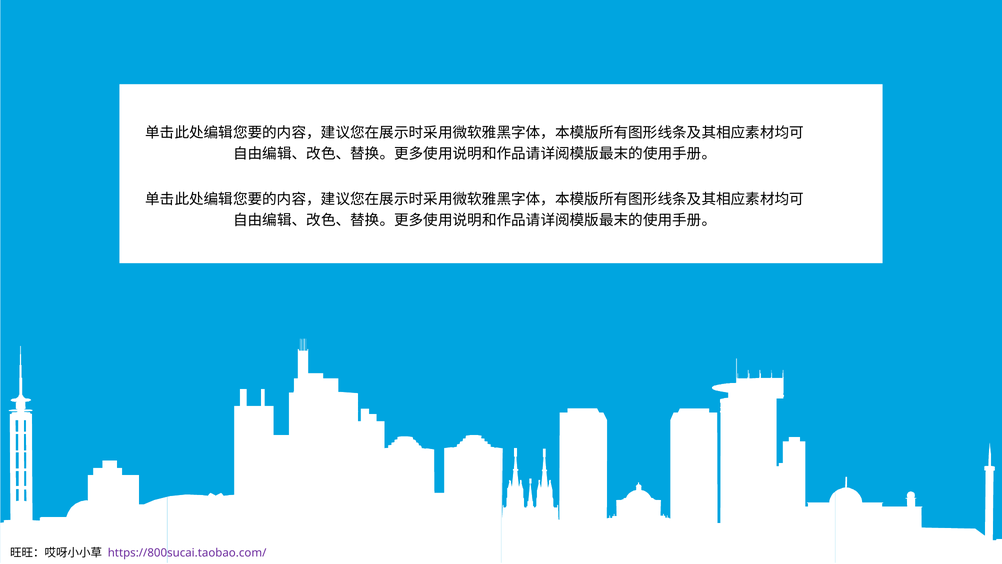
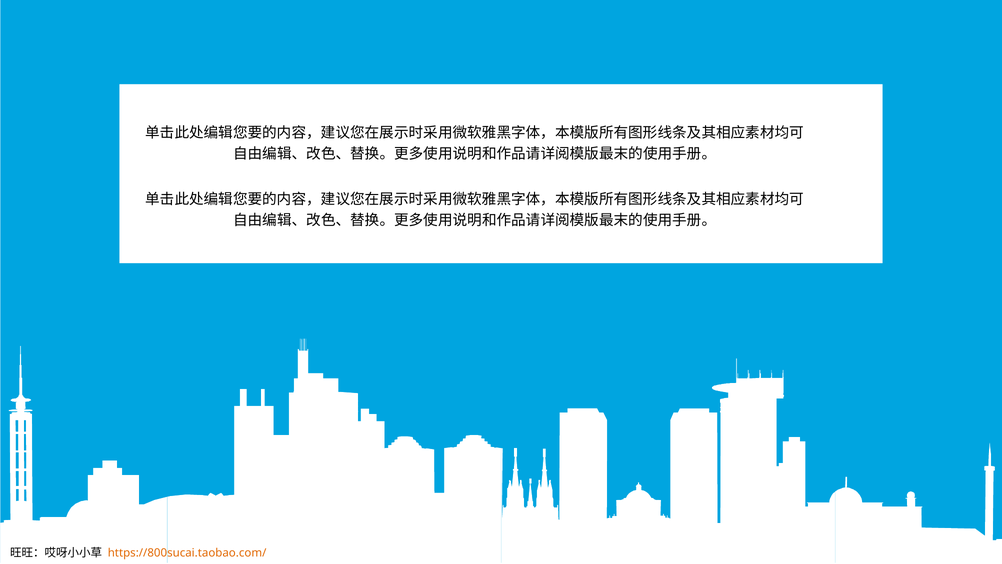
https://800sucai.taobao.com/ colour: purple -> orange
